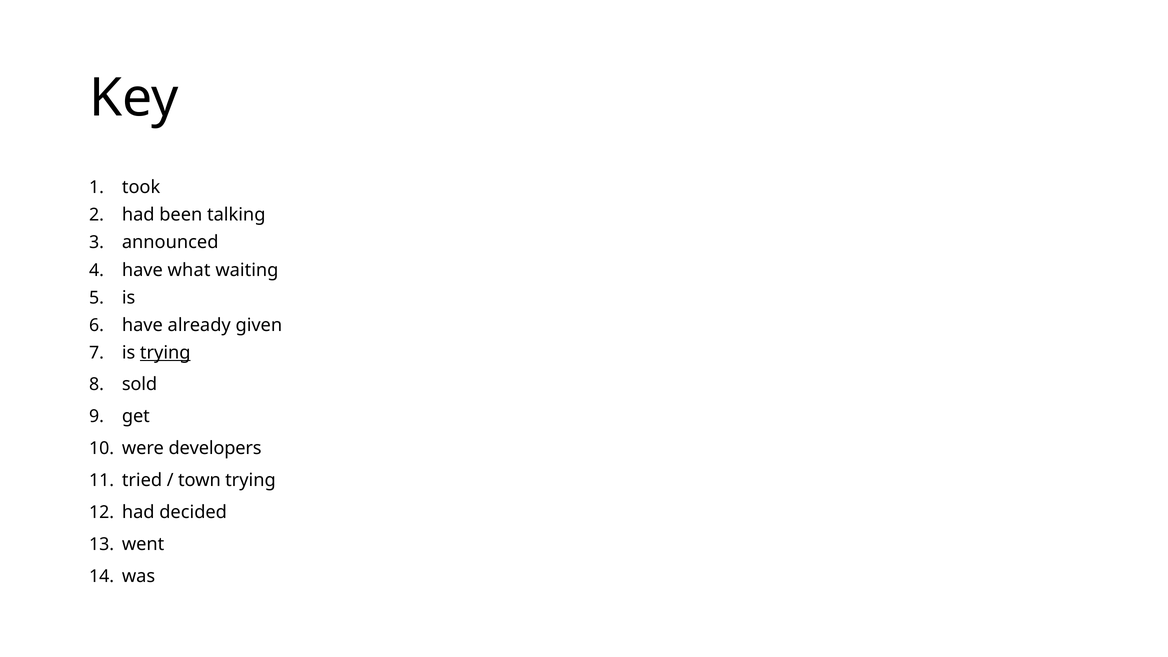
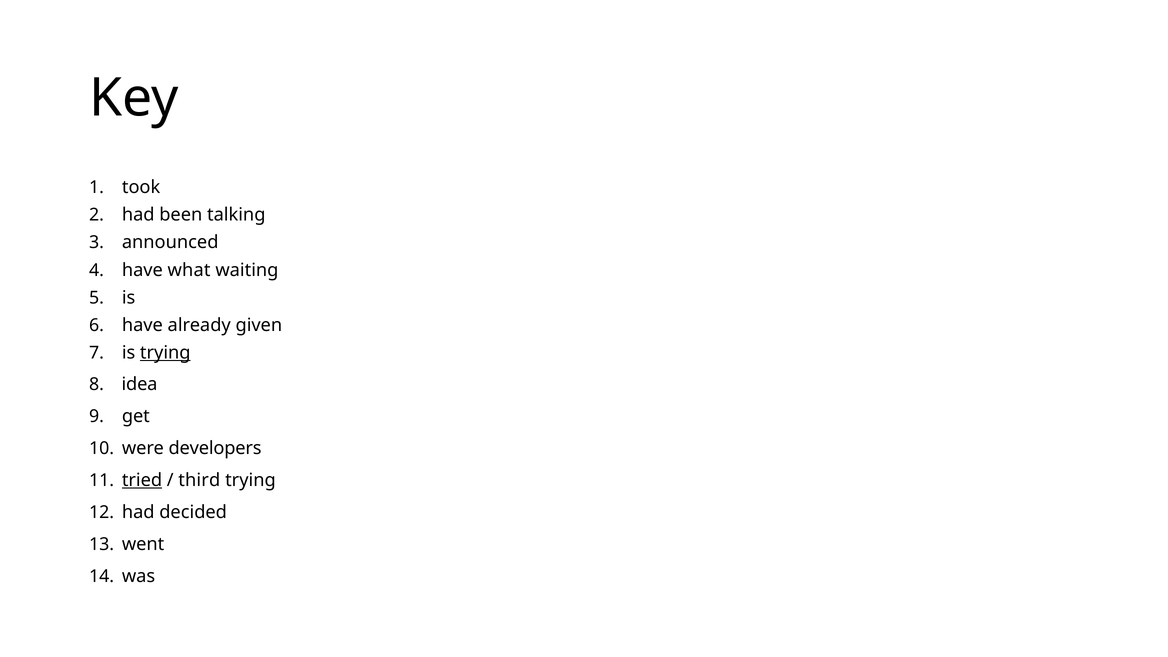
sold: sold -> idea
tried underline: none -> present
town: town -> third
